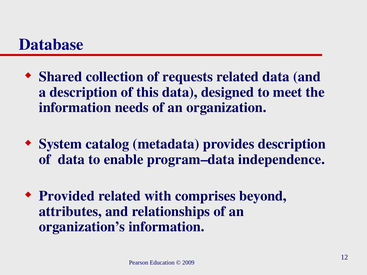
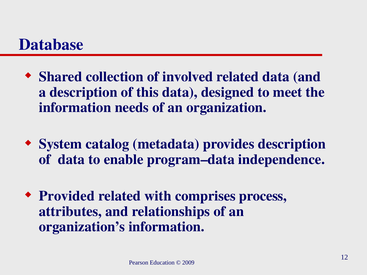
requests: requests -> involved
beyond: beyond -> process
